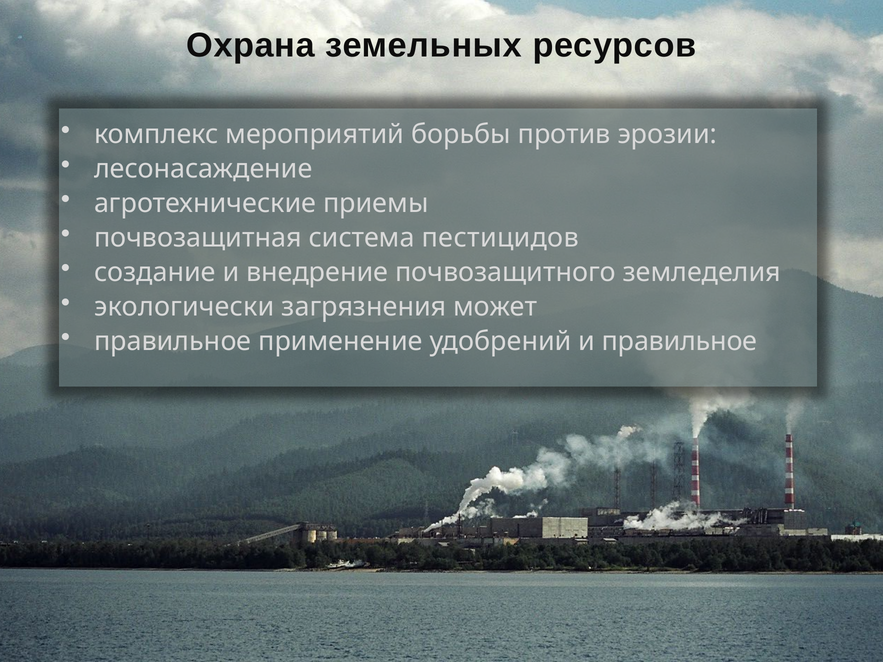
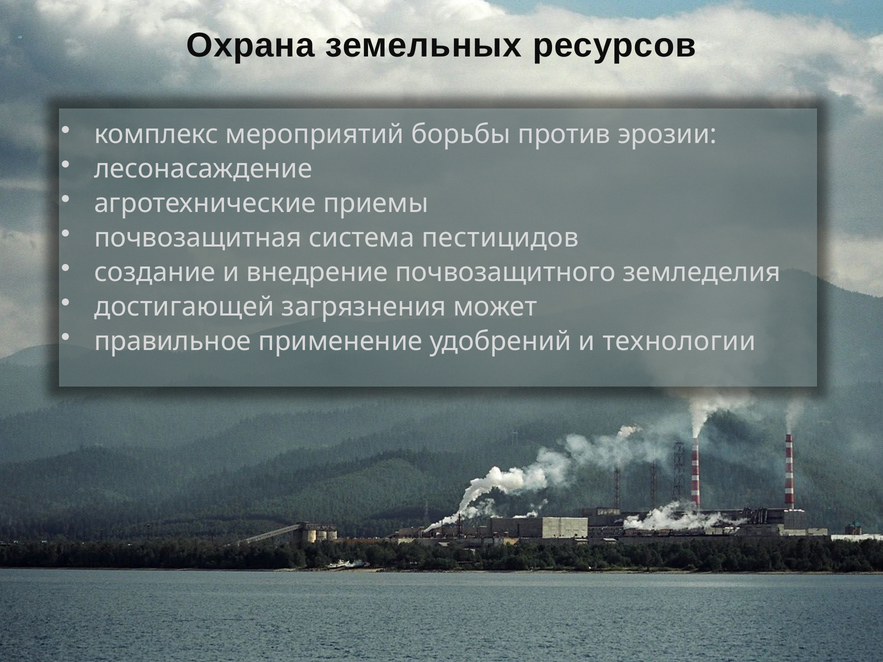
экологически: экологически -> достигающей
и правильное: правильное -> технологии
